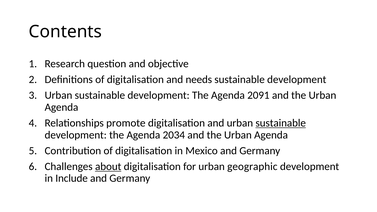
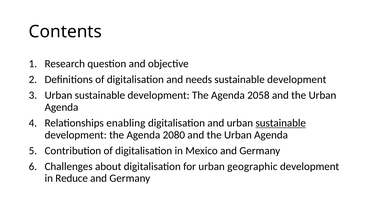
2091: 2091 -> 2058
promote: promote -> enabling
2034: 2034 -> 2080
about underline: present -> none
Include: Include -> Reduce
